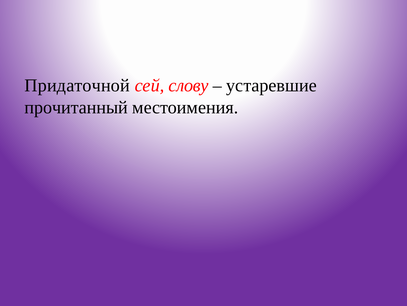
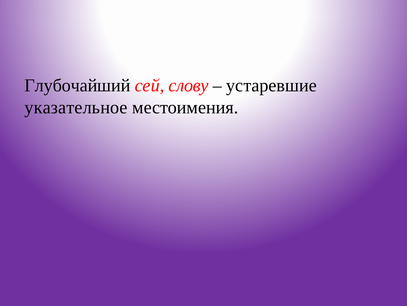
Придаточной: Придаточной -> Глубочайший
прочитанный: прочитанный -> указательное
